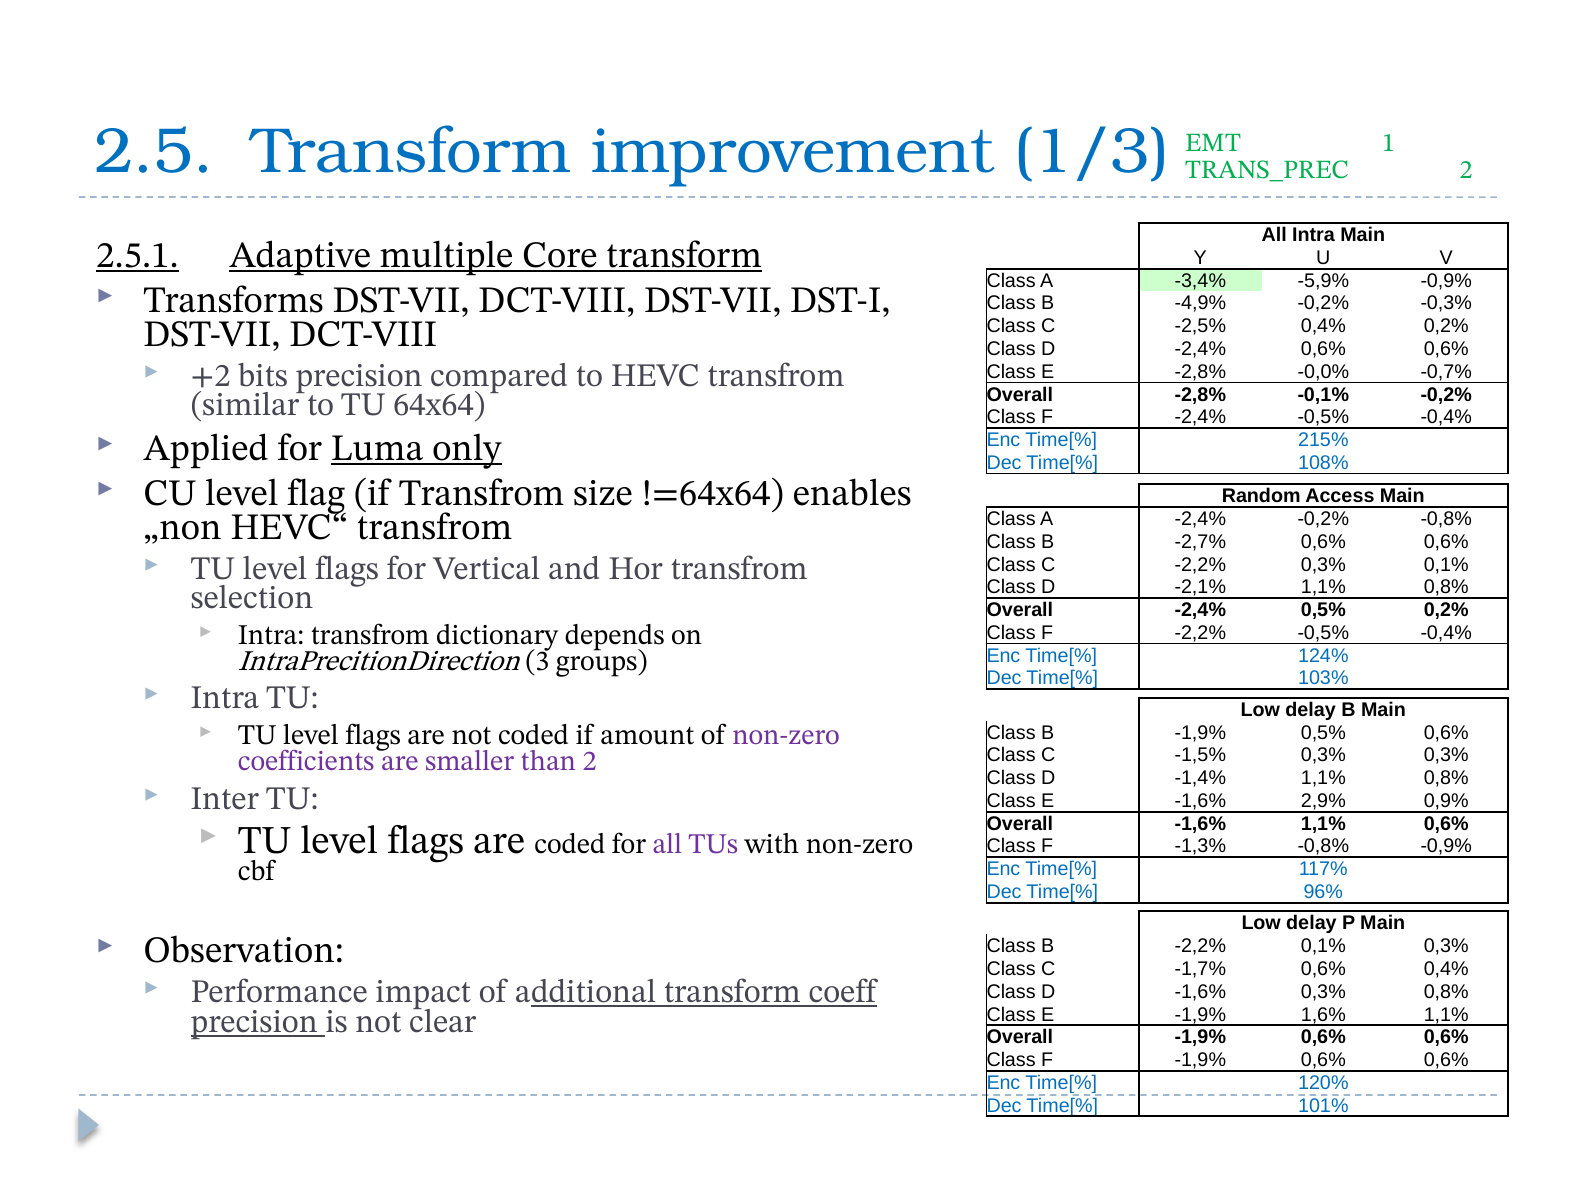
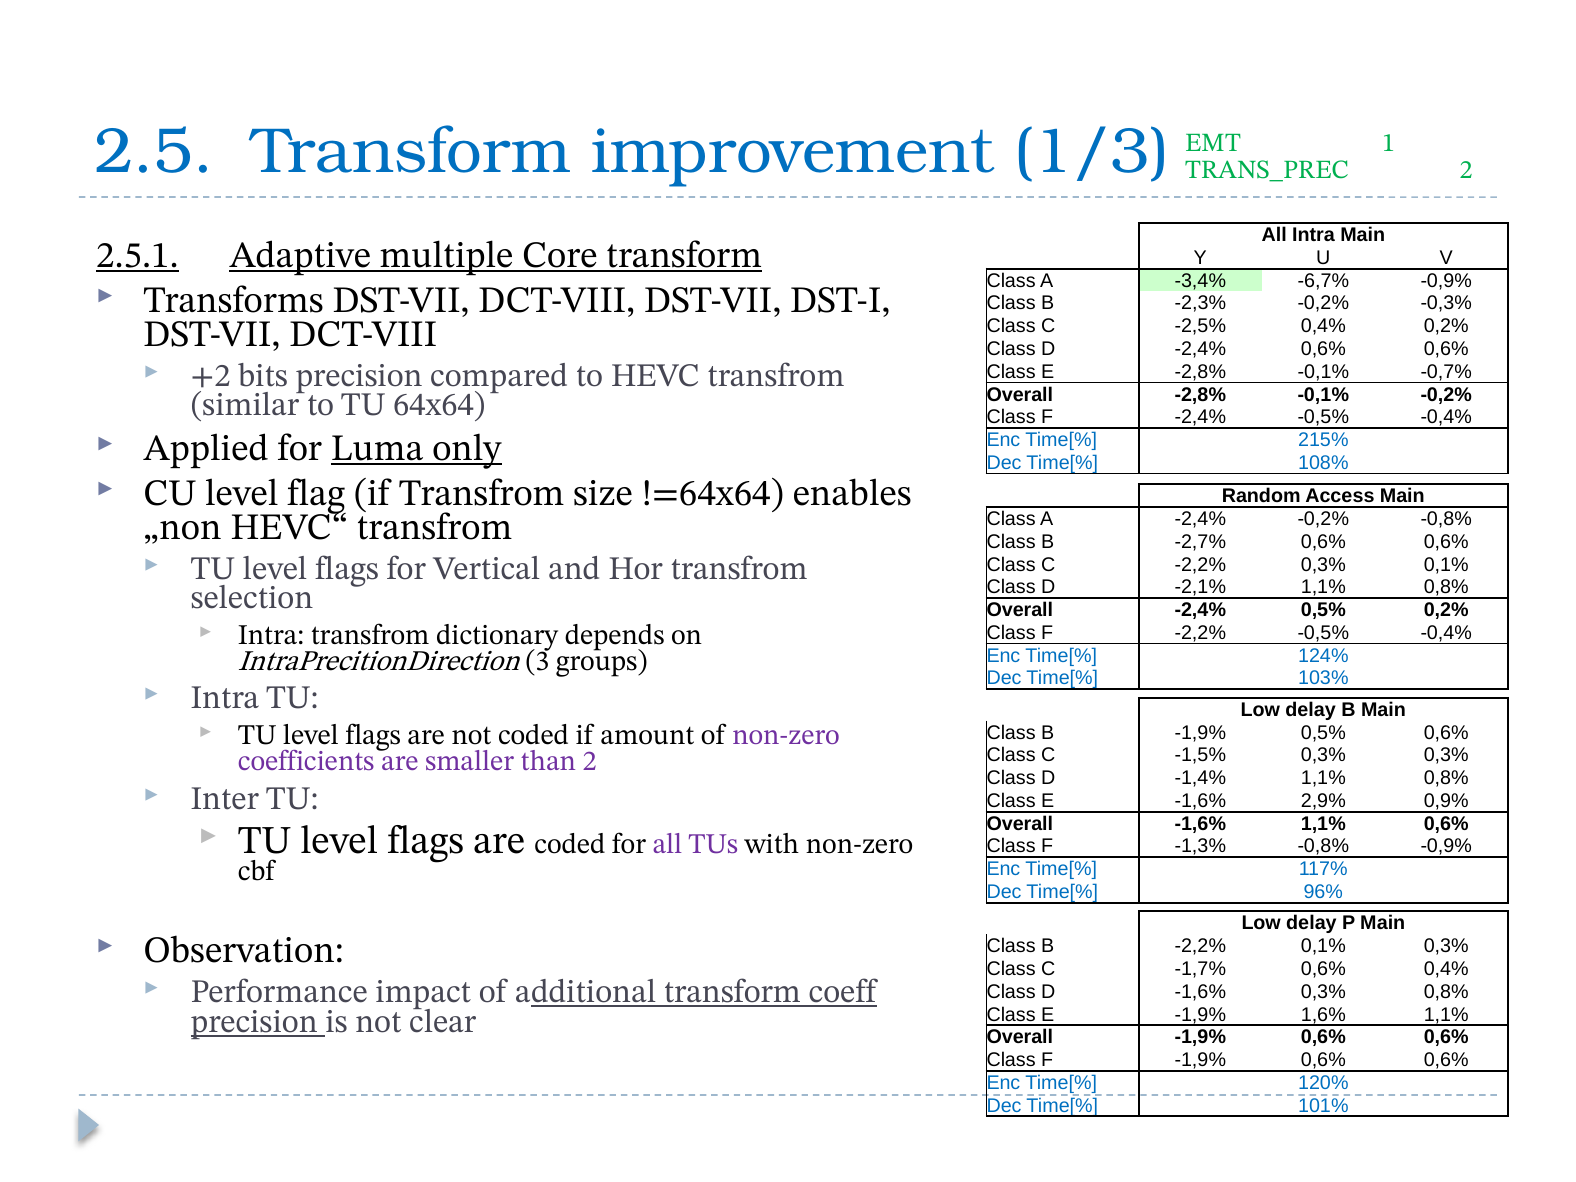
-5,9%: -5,9% -> -6,7%
-4,9%: -4,9% -> -2,3%
E -2,8% -0,0%: -0,0% -> -0,1%
